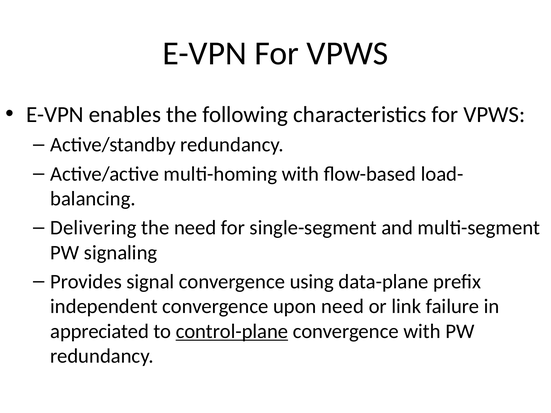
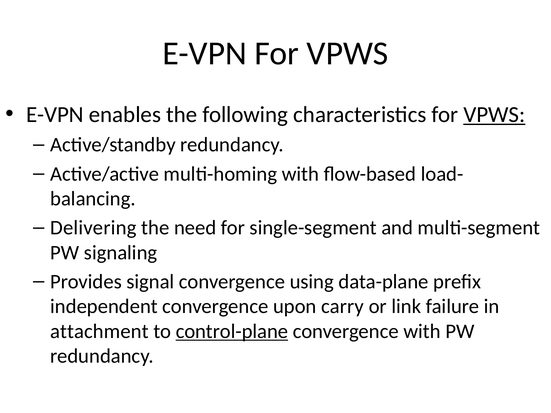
VPWS at (494, 115) underline: none -> present
upon need: need -> carry
appreciated: appreciated -> attachment
